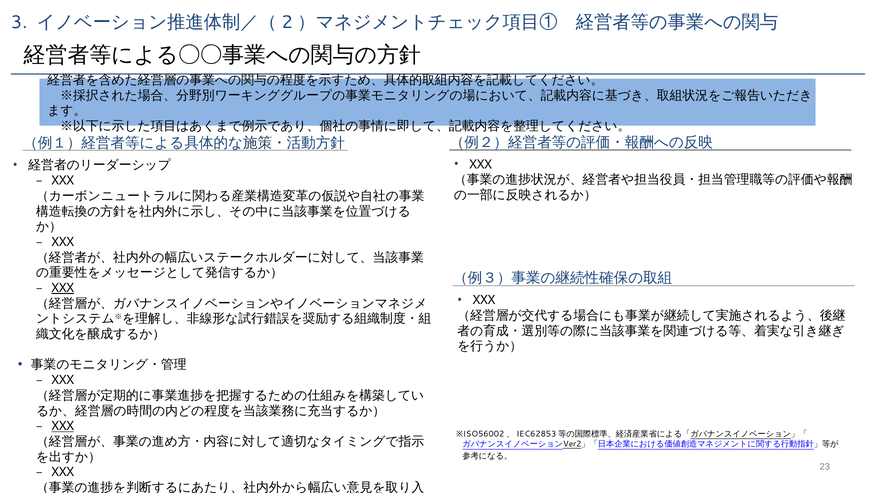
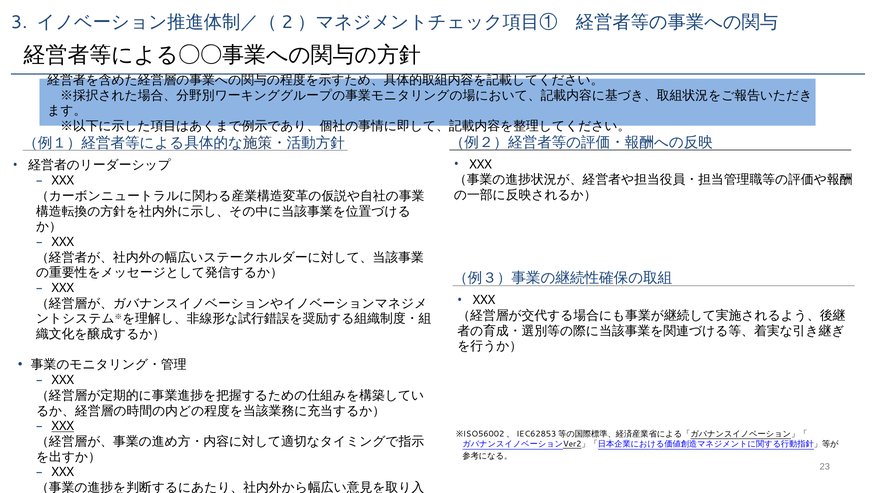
XXX at (63, 288) underline: present -> none
